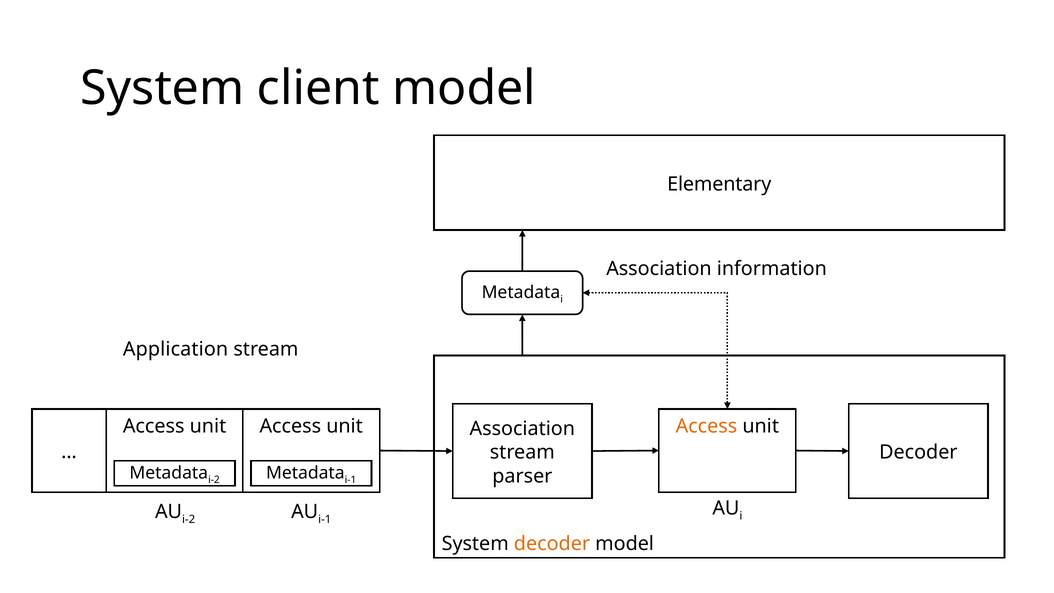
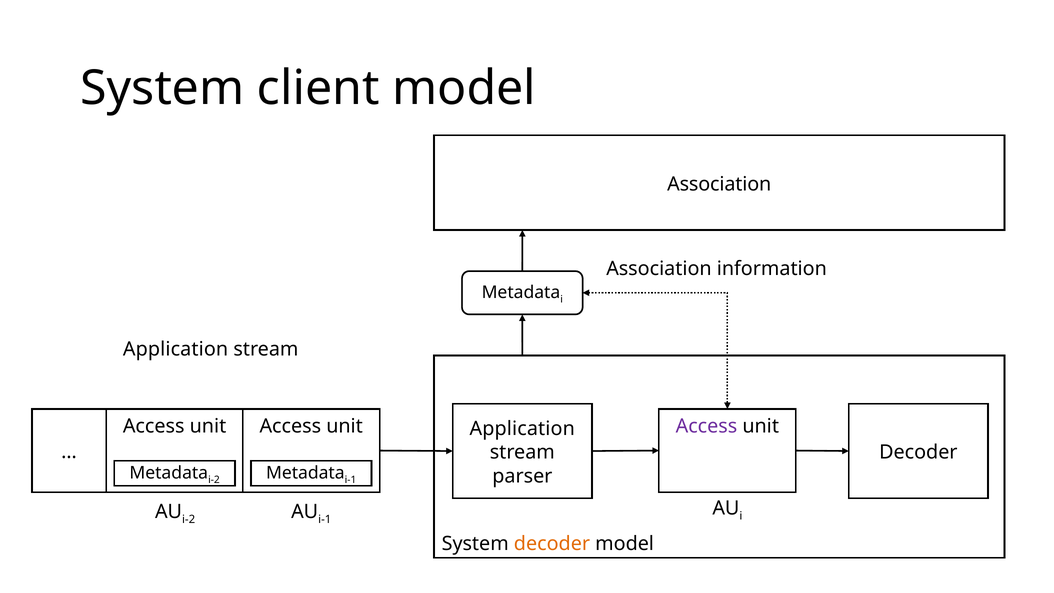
Elementary at (719, 184): Elementary -> Association
Access at (706, 426) colour: orange -> purple
Association at (522, 429): Association -> Application
